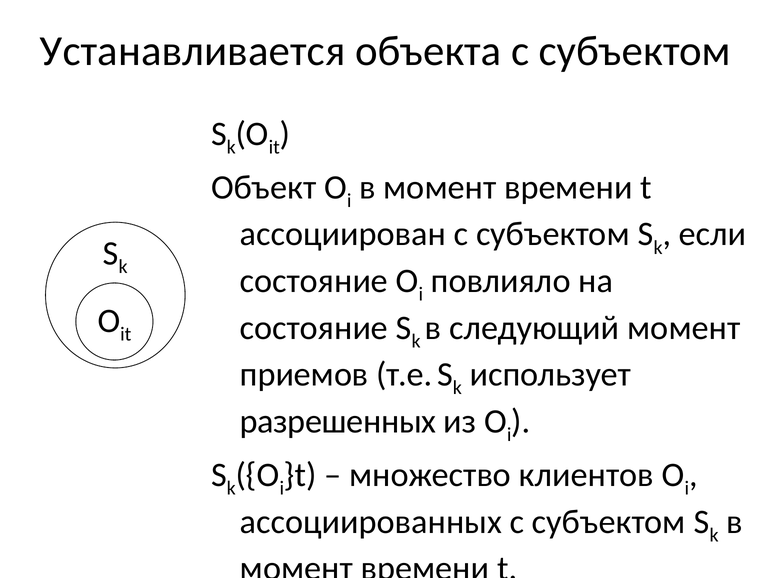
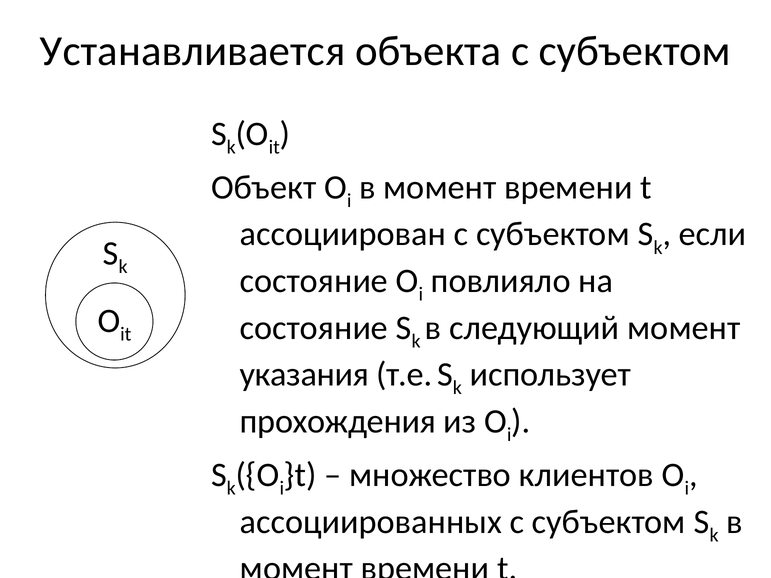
приемов: приемов -> указания
разрешенных: разрешенных -> прохождения
